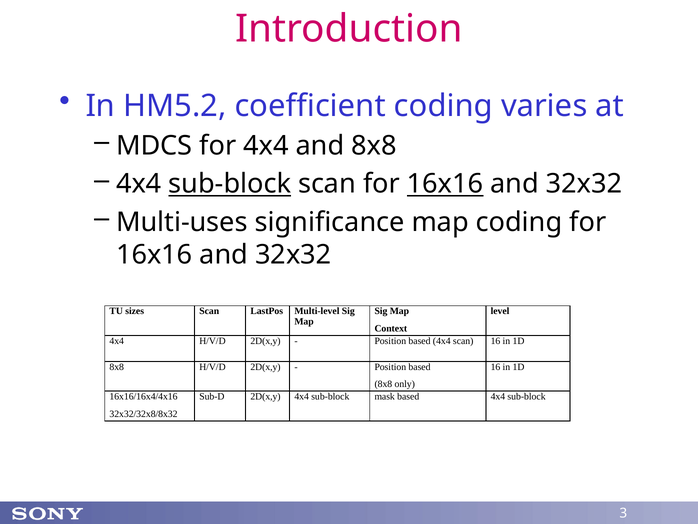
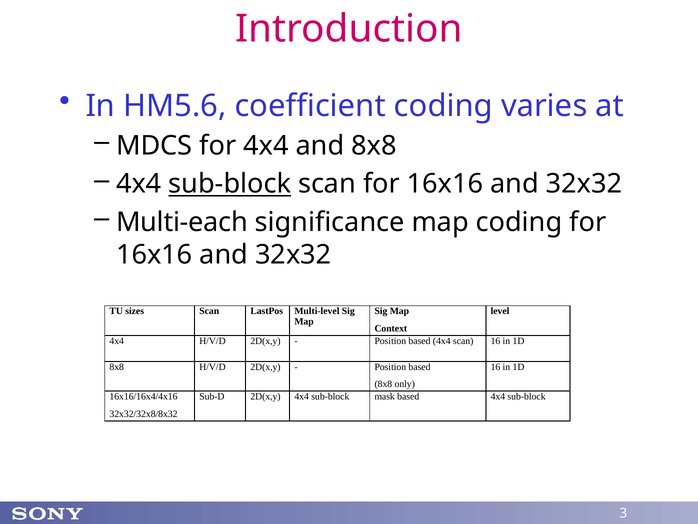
HM5.2: HM5.2 -> HM5.6
16x16 at (445, 184) underline: present -> none
Multi-uses: Multi-uses -> Multi-each
